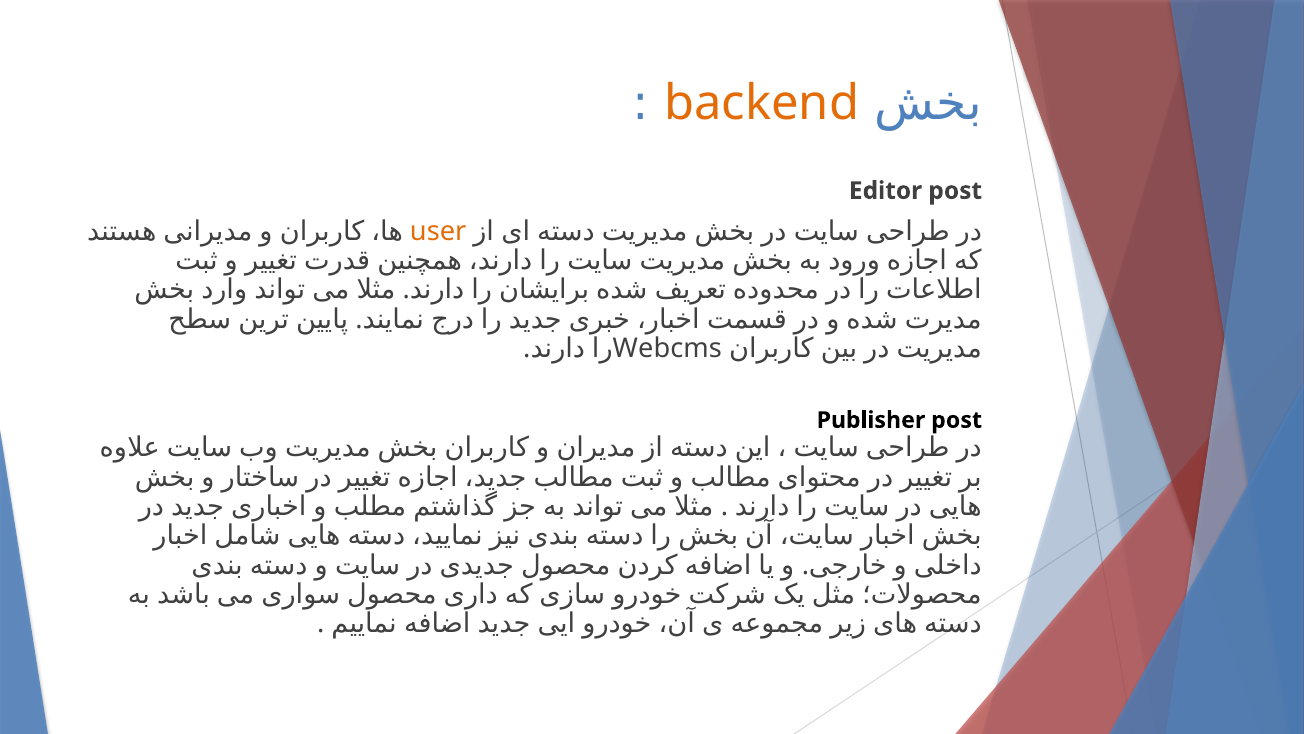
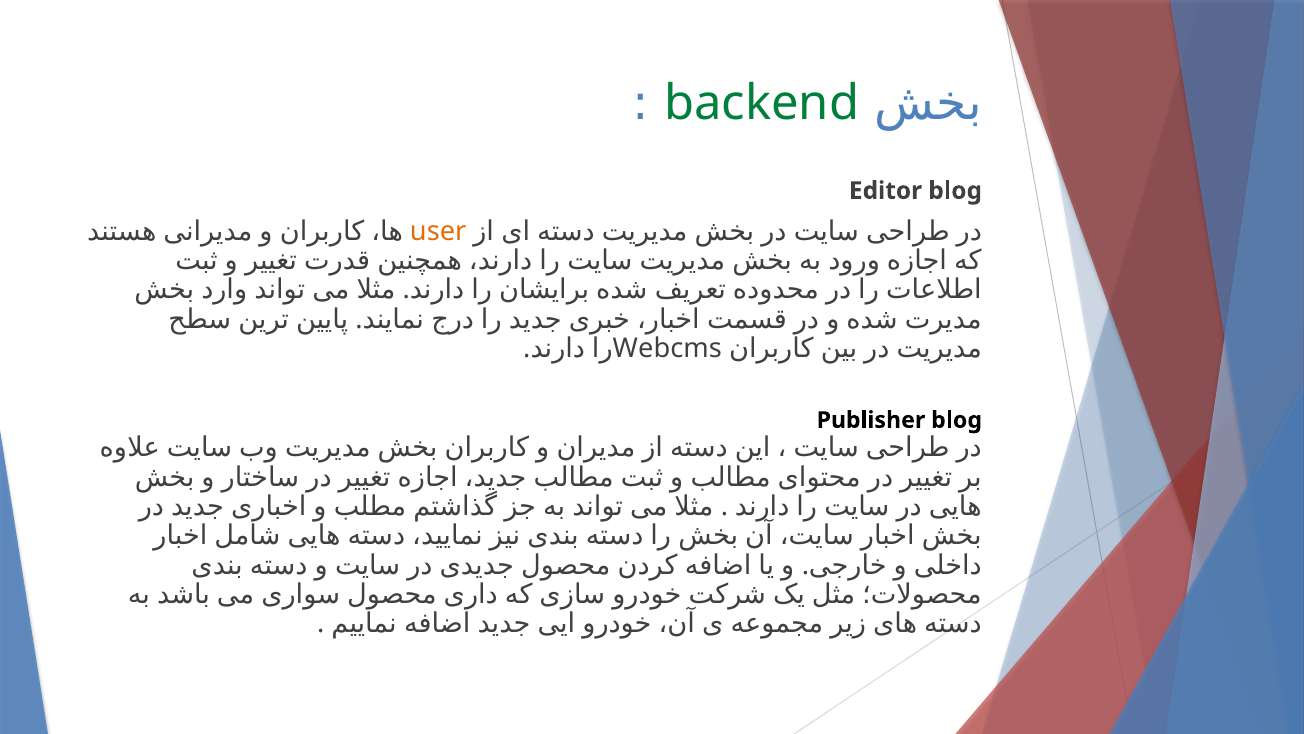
backend colour: orange -> green
Editor post: post -> blog
Publisher post: post -> blog
